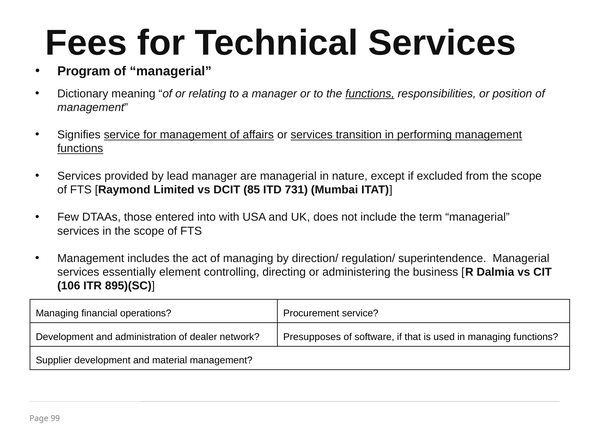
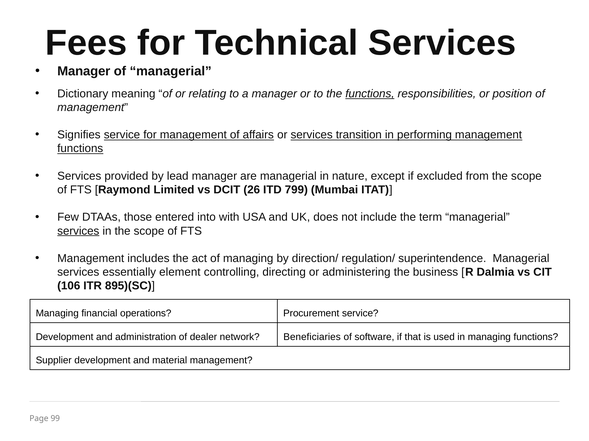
Program at (84, 71): Program -> Manager
85: 85 -> 26
731: 731 -> 799
services at (78, 231) underline: none -> present
Presupposes: Presupposes -> Beneficiaries
